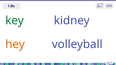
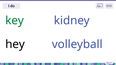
hey colour: orange -> black
